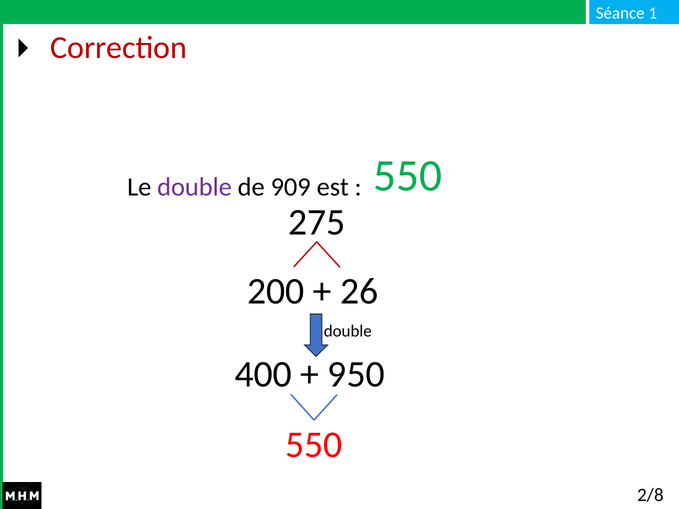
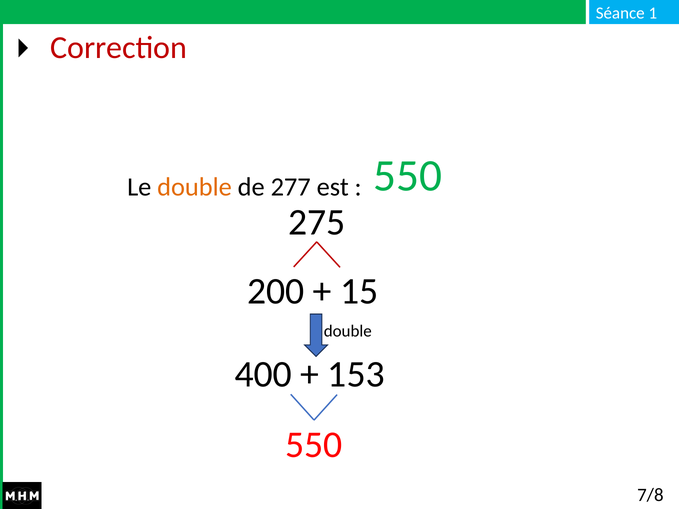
double at (195, 187) colour: purple -> orange
909: 909 -> 277
26: 26 -> 15
950: 950 -> 153
2/8: 2/8 -> 7/8
